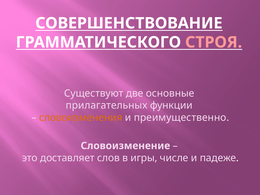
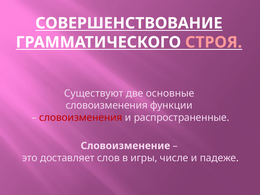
прилагательных at (107, 105): прилагательных -> словоизменения
словоизменения at (81, 118) colour: orange -> red
преимущественно: преимущественно -> распространенные
